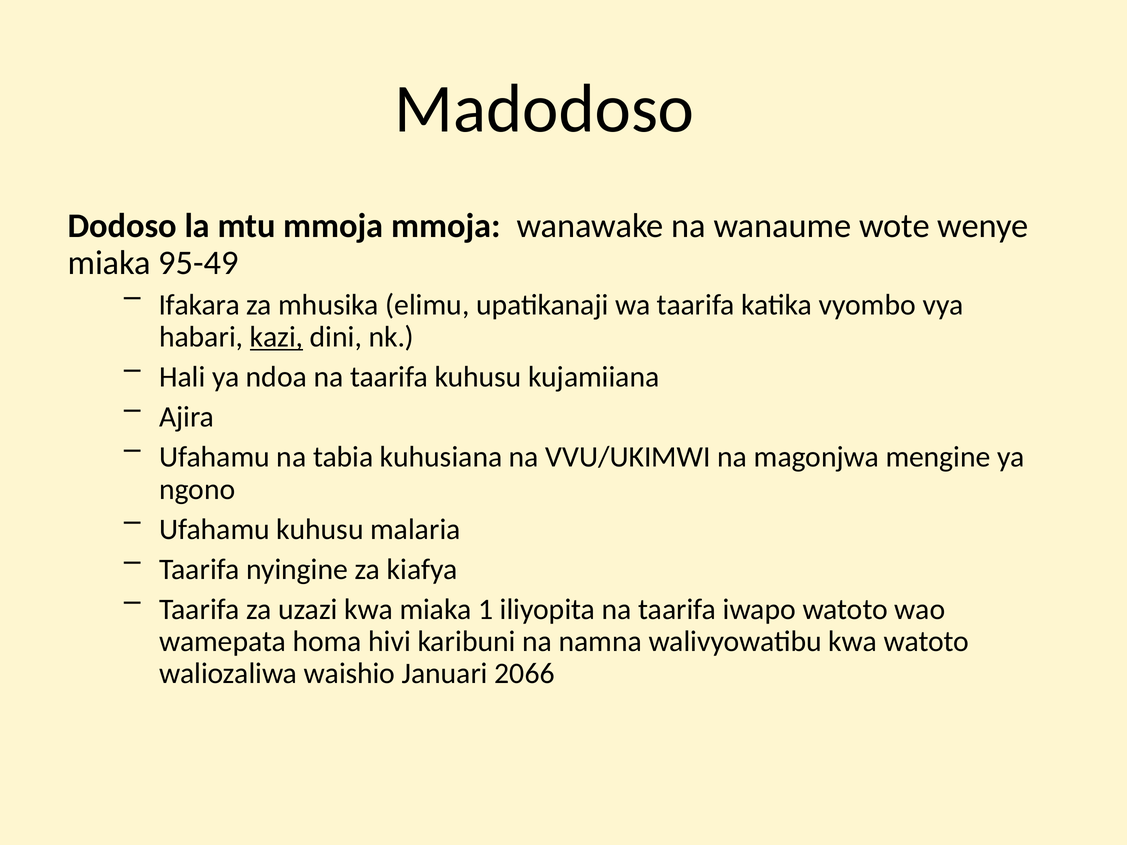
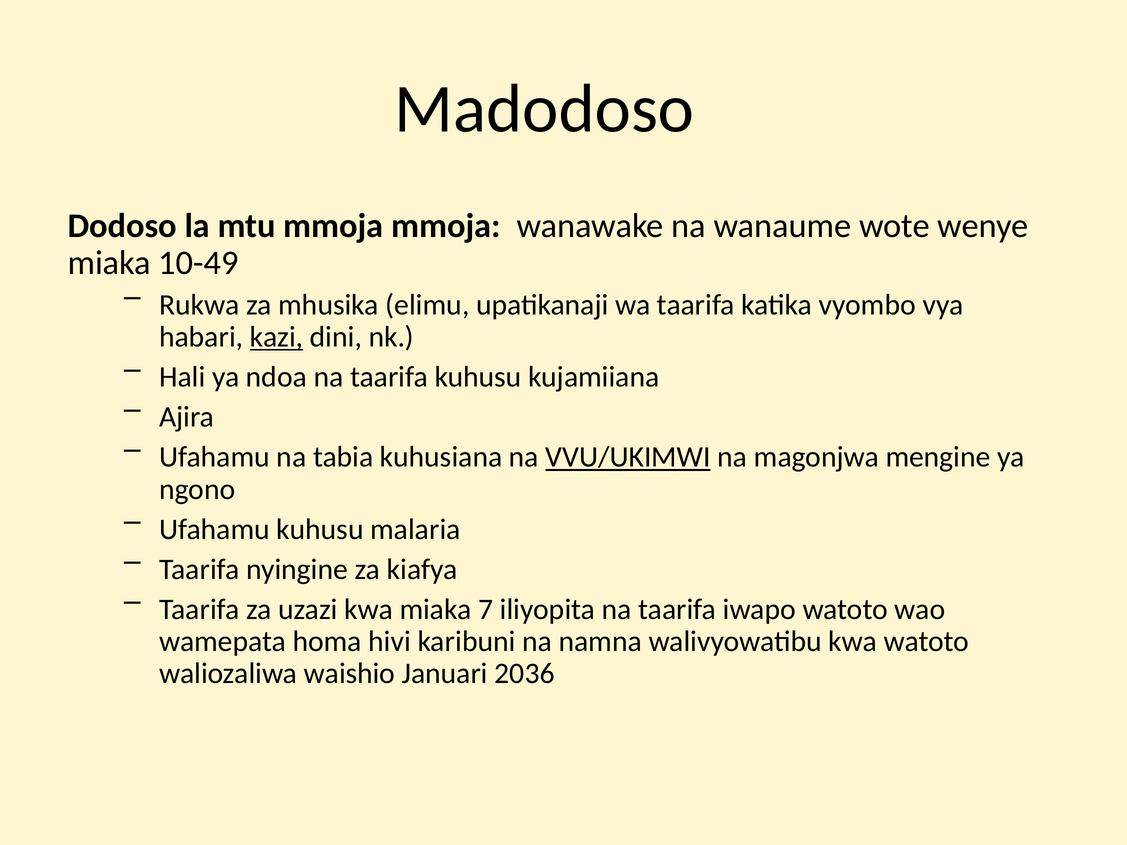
95-49: 95-49 -> 10-49
Ifakara: Ifakara -> Rukwa
VVU/UKIMWI underline: none -> present
1: 1 -> 7
2066: 2066 -> 2036
